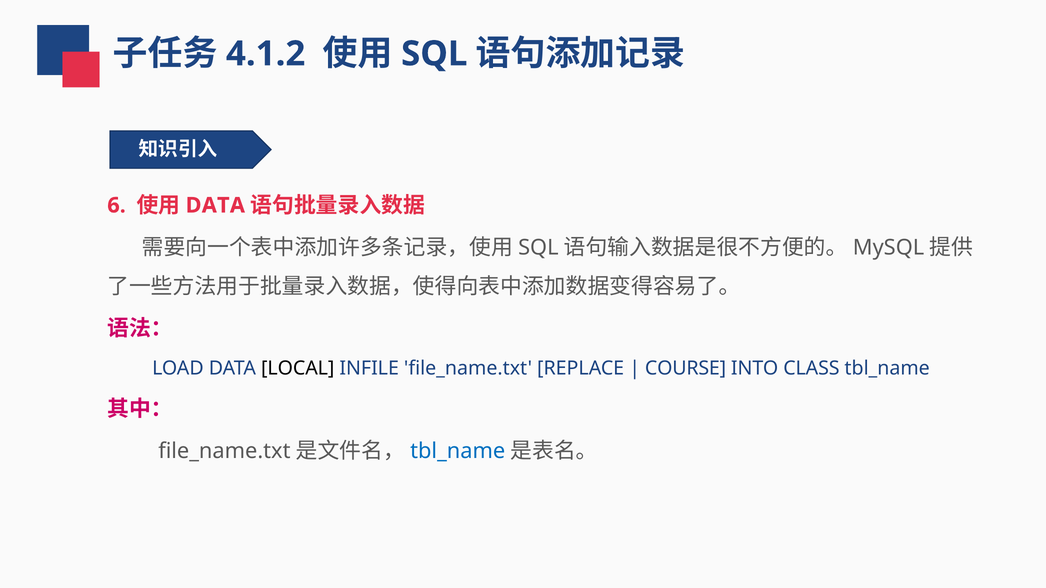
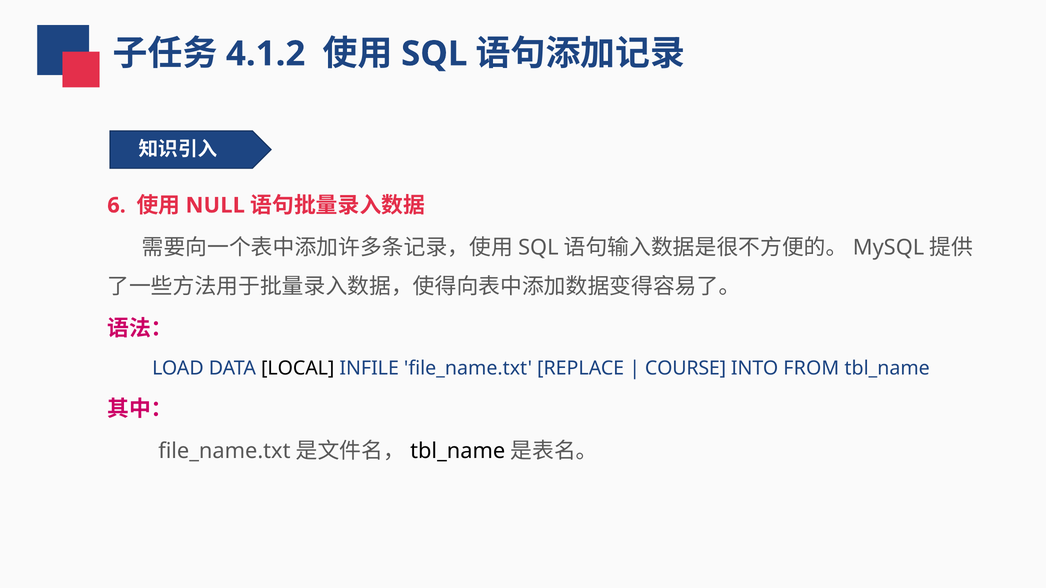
DATA at (215, 205): DATA -> NULL
CLASS: CLASS -> FROM
tbl_name at (458, 451) colour: blue -> black
